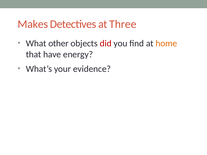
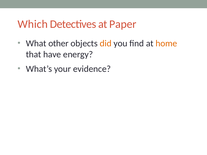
Makes: Makes -> Which
Three: Three -> Paper
did colour: red -> orange
